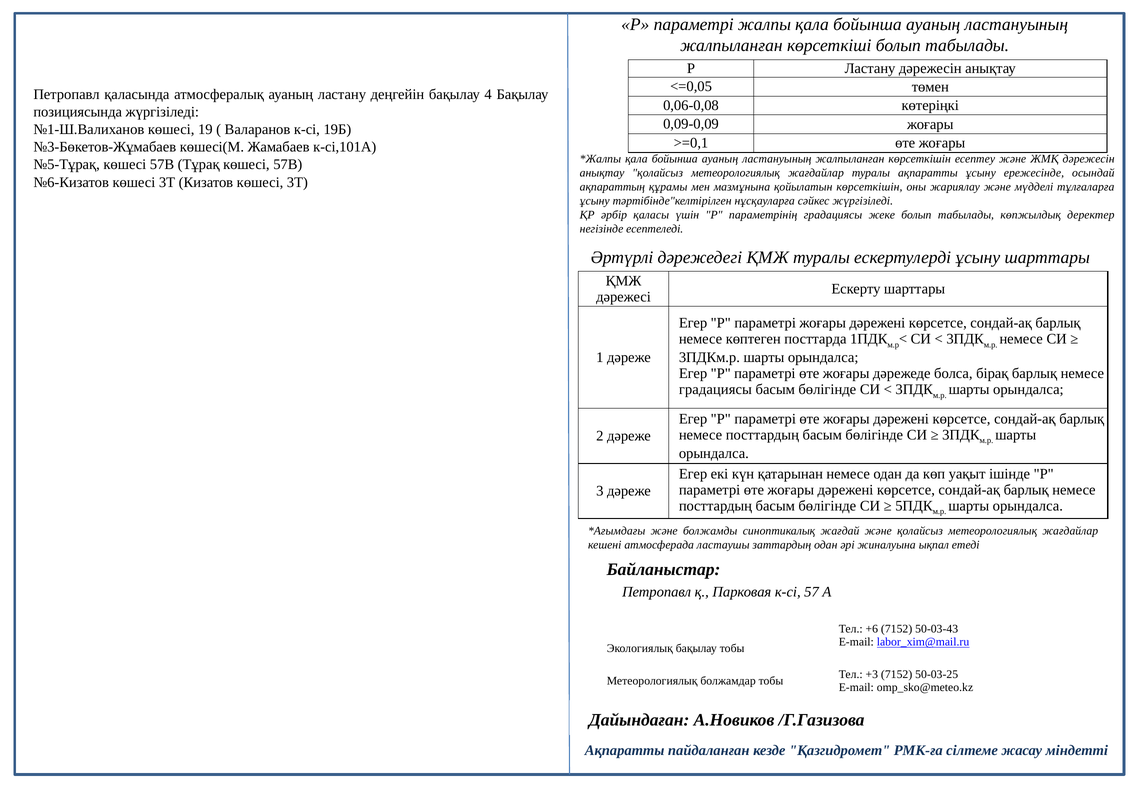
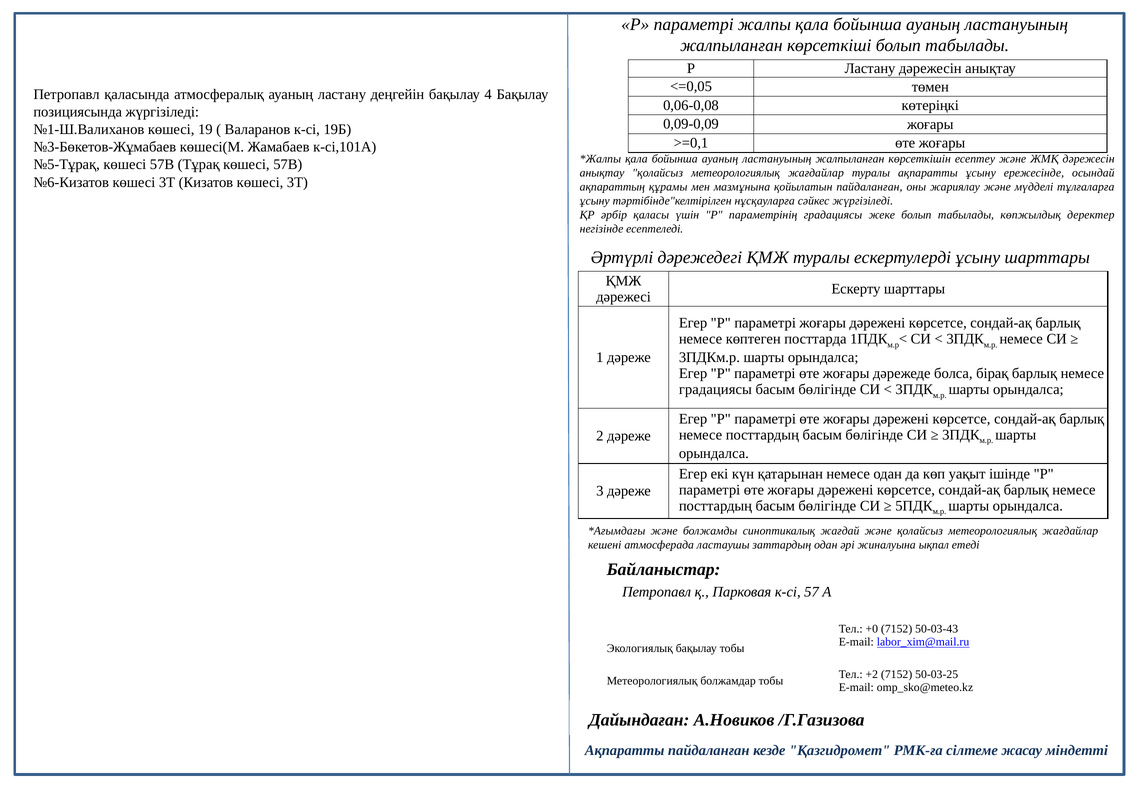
қойылатын көрсеткішін: көрсеткішін -> пайдаланған
+6: +6 -> +0
+3: +3 -> +2
